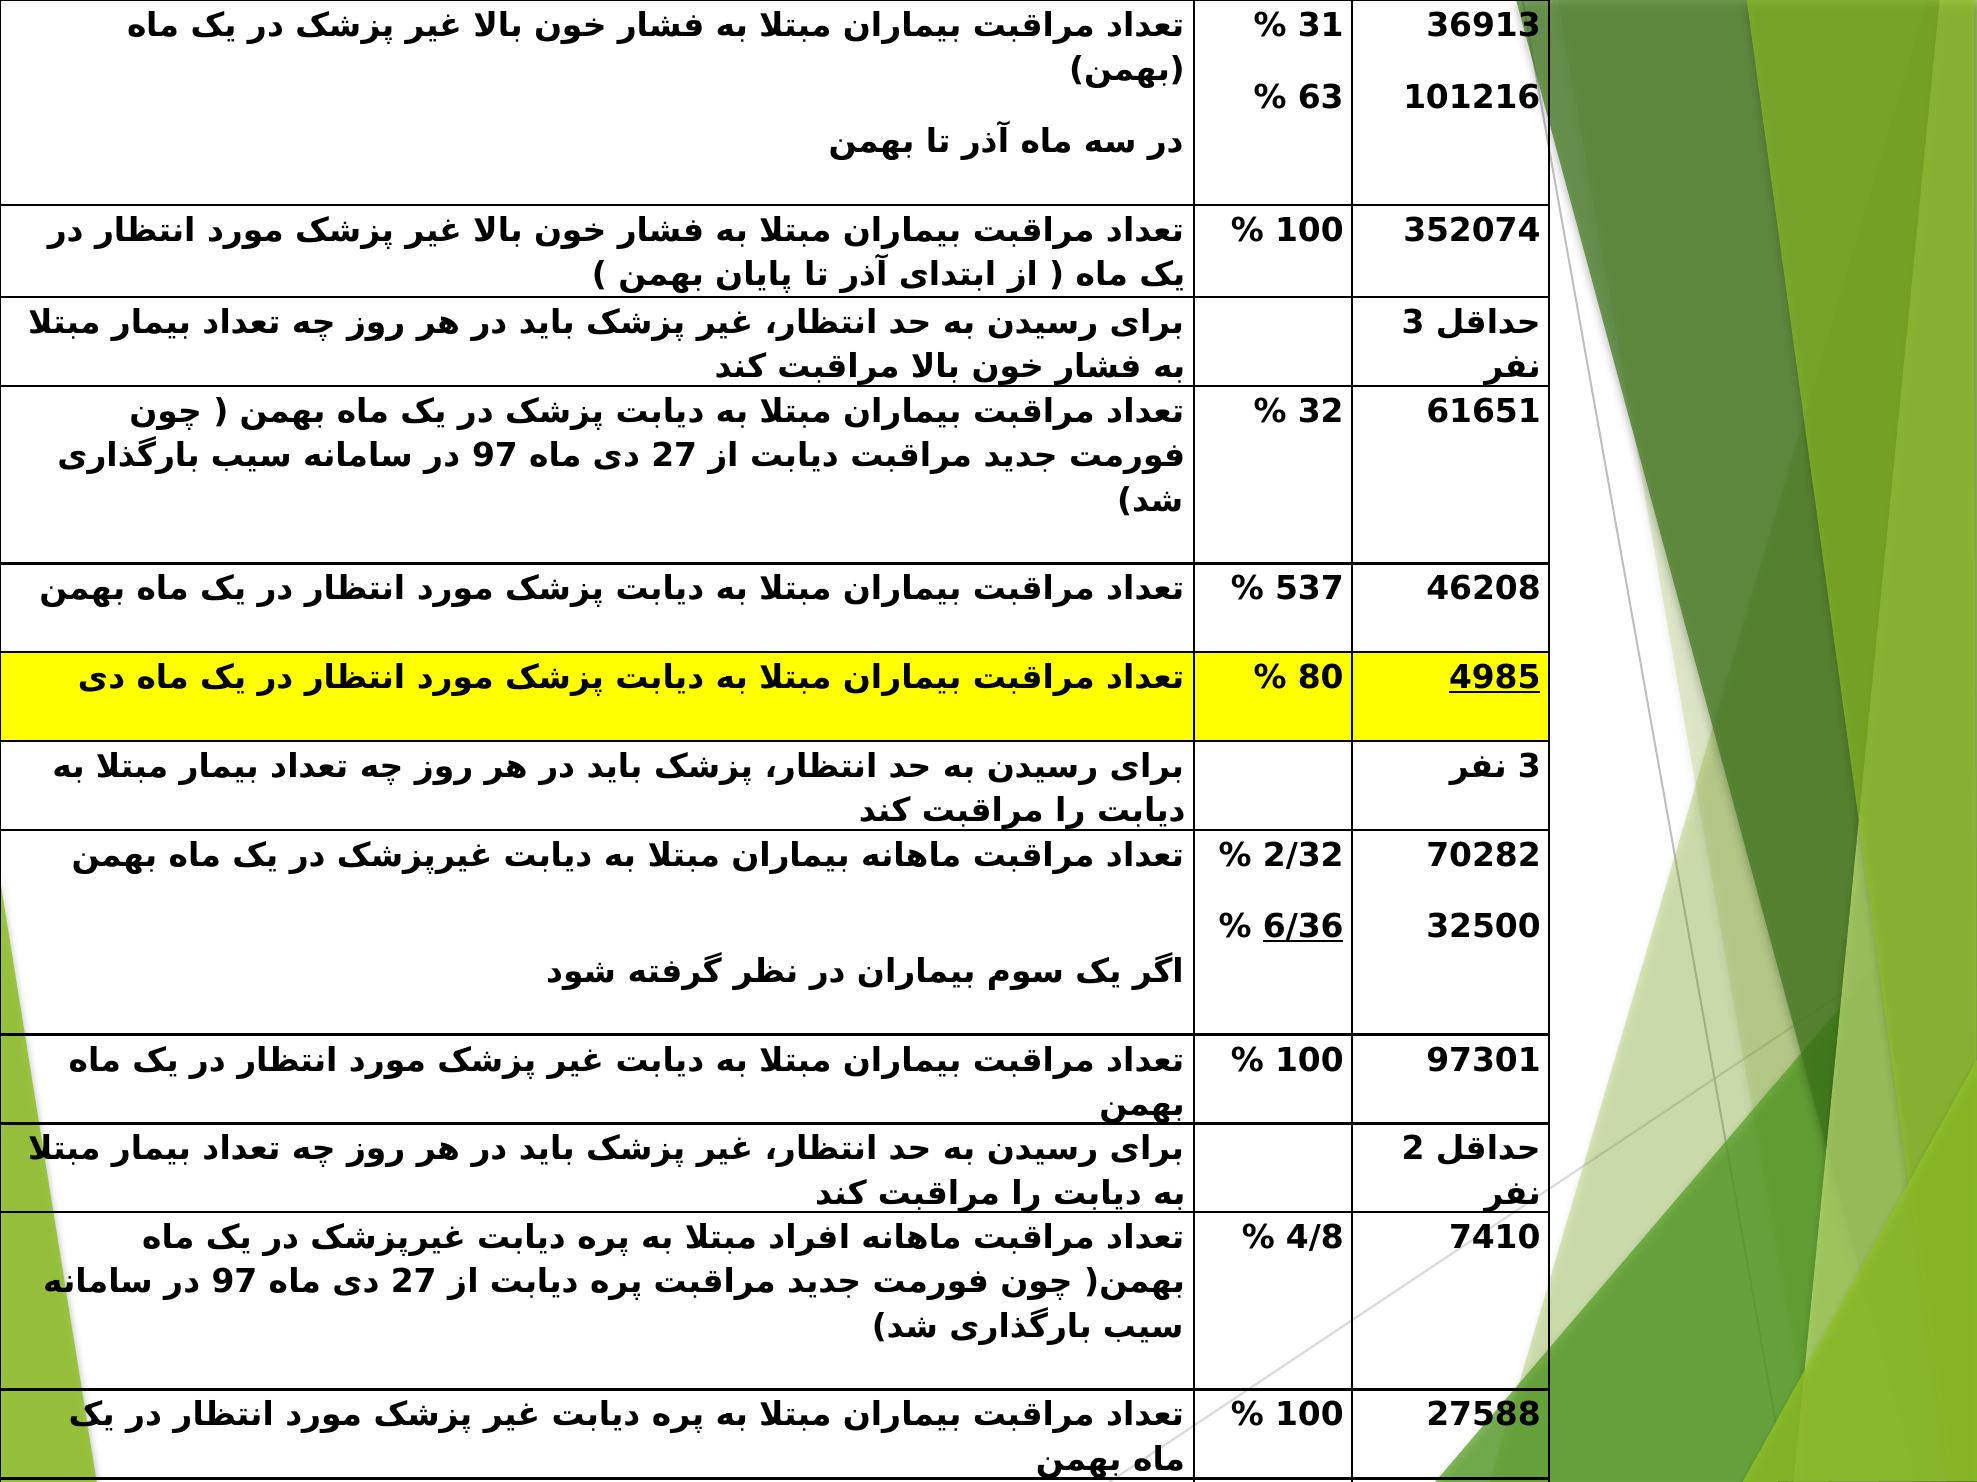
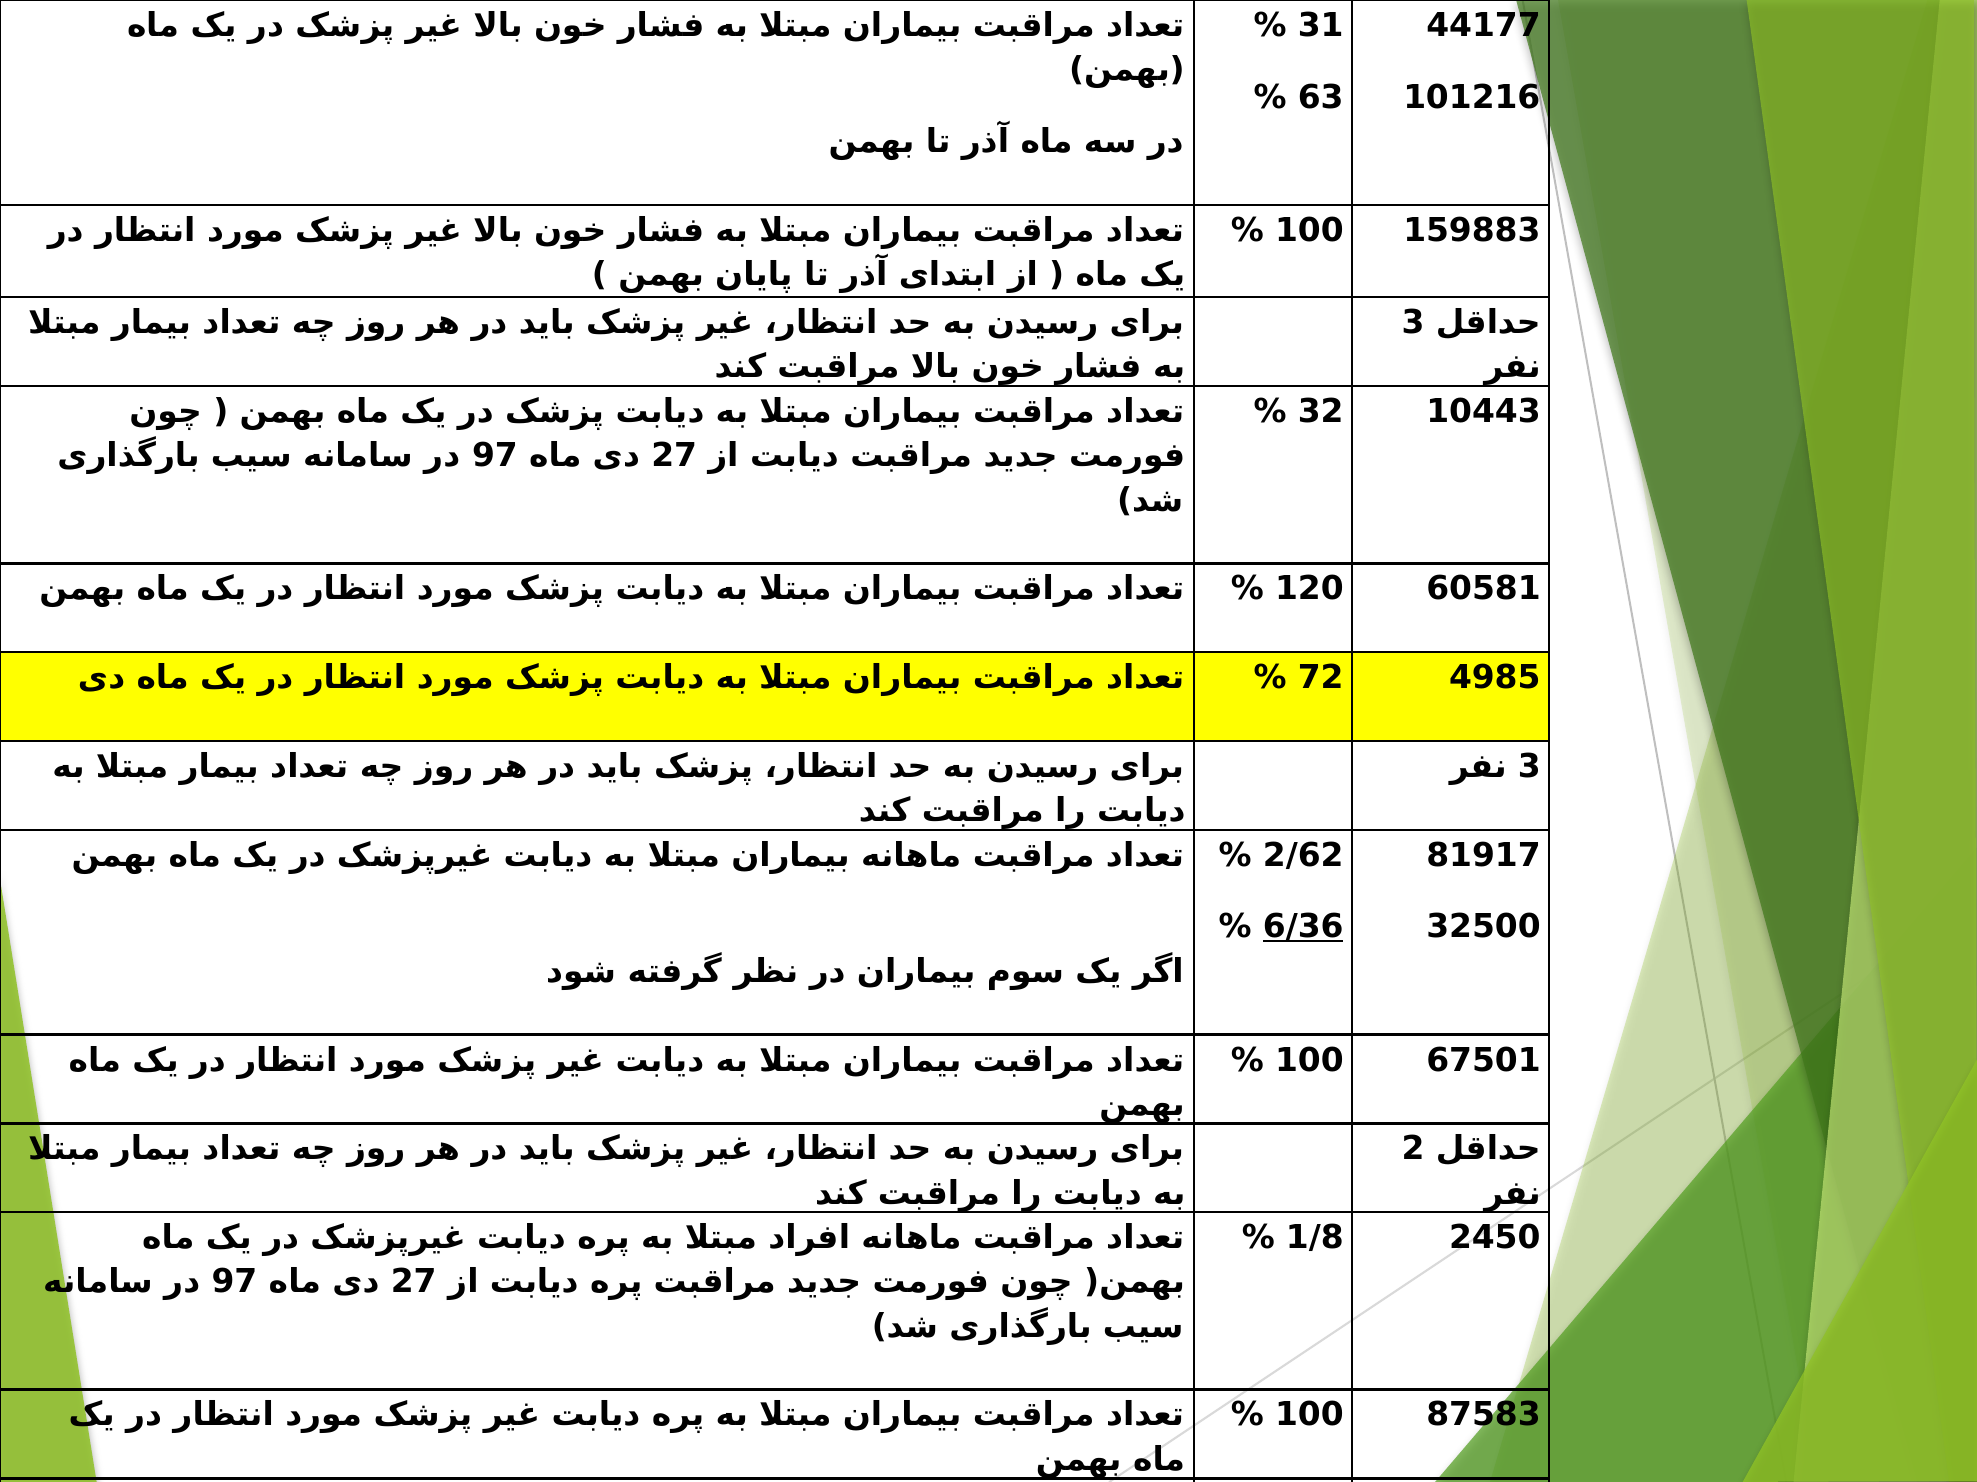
36913: 36913 -> 44177
352074: 352074 -> 159883
61651: 61651 -> 10443
537: 537 -> 120
46208: 46208 -> 60581
80: 80 -> 72
4985 underline: present -> none
2/32: 2/32 -> 2/62
70282: 70282 -> 81917
97301: 97301 -> 67501
4/8: 4/8 -> 1/8
7410: 7410 -> 2450
27588: 27588 -> 87583
